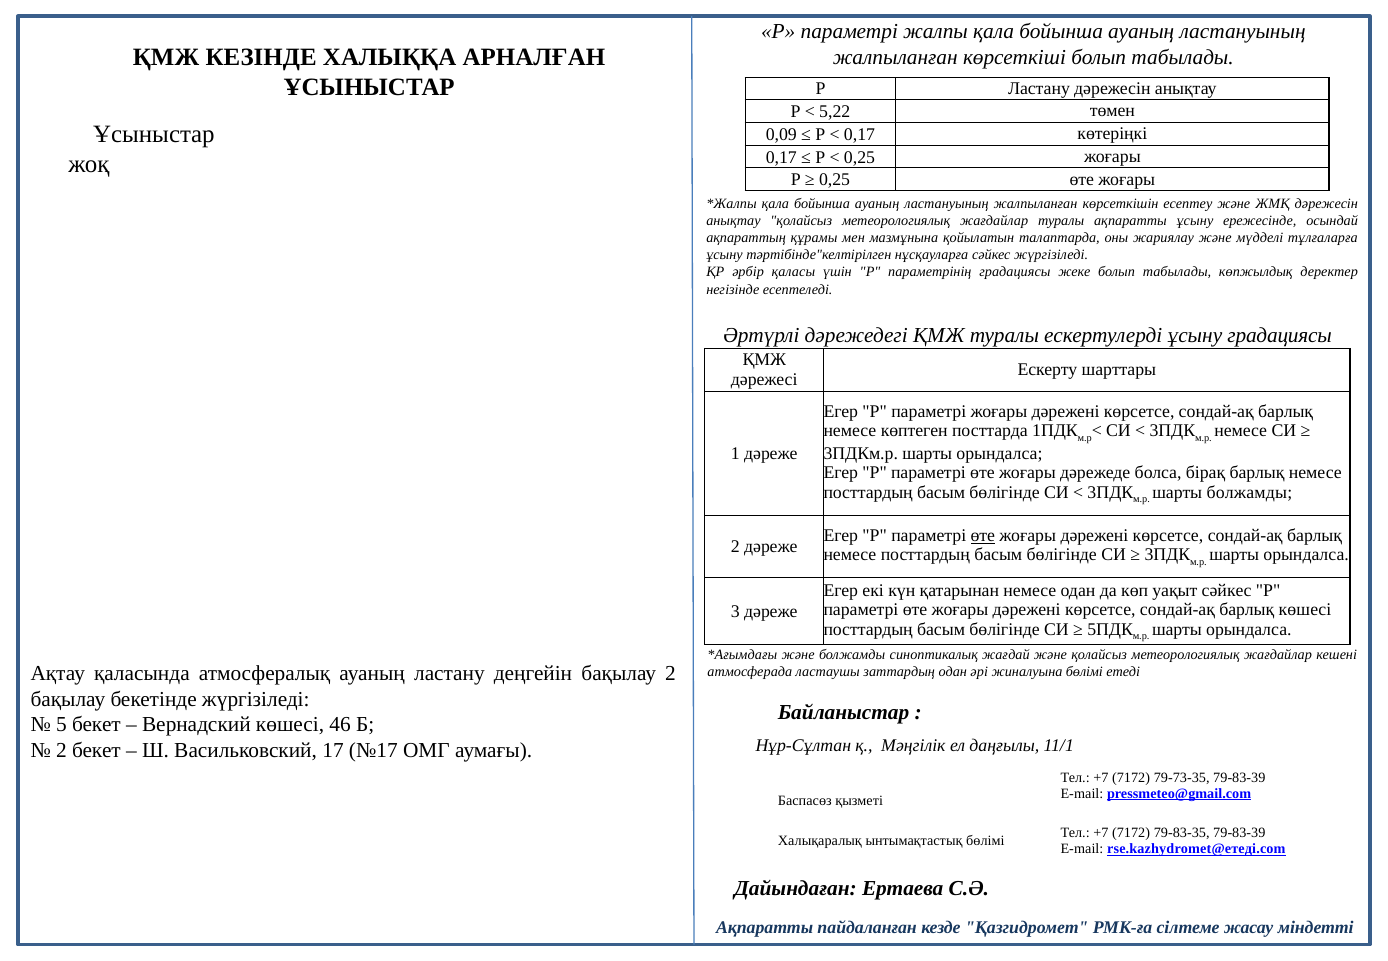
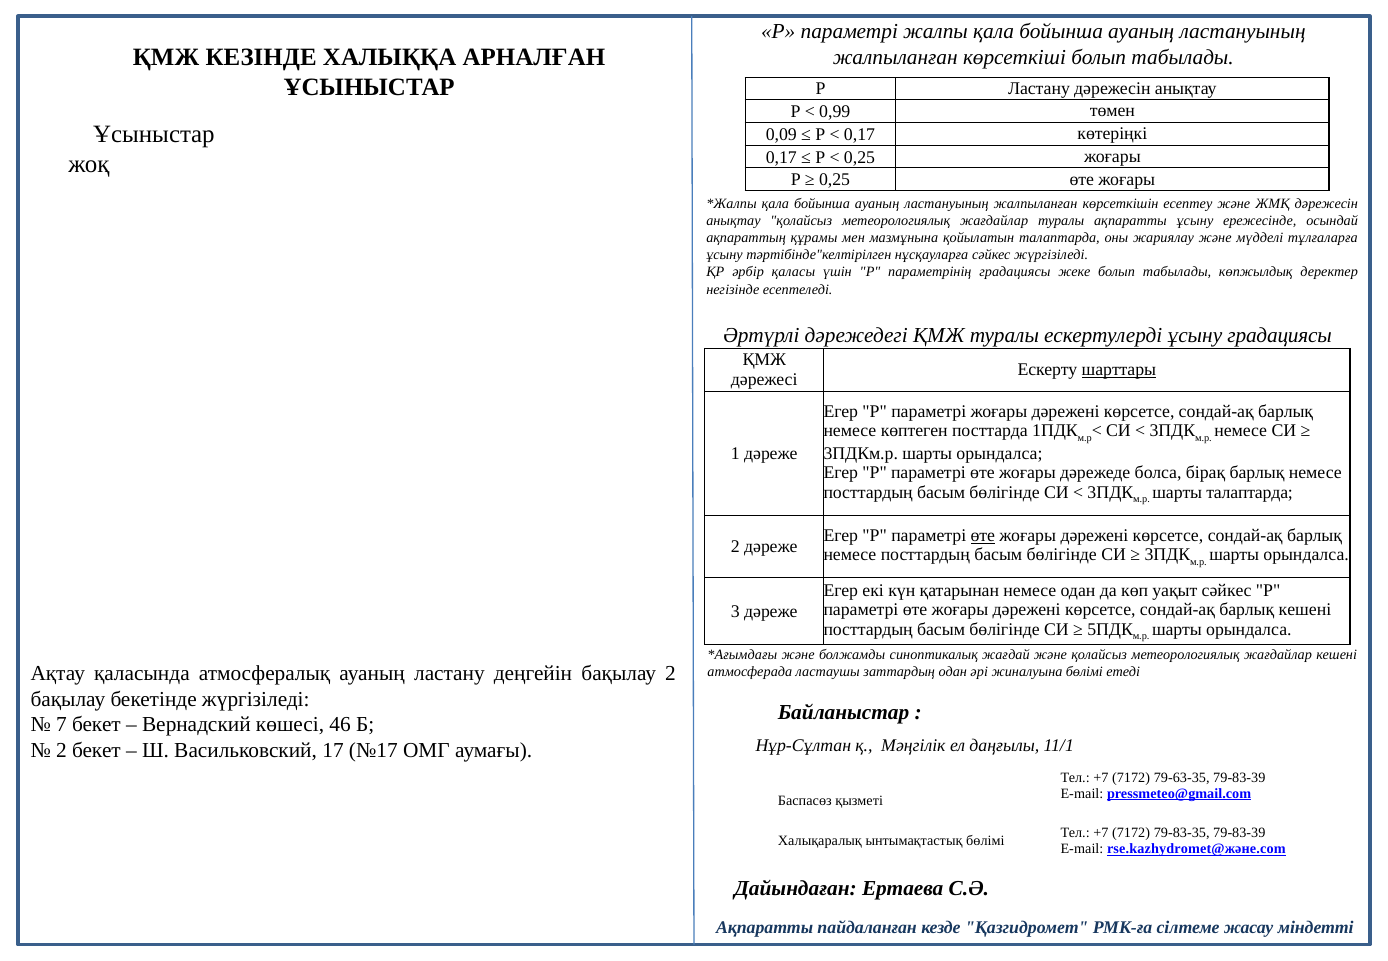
5,22: 5,22 -> 0,99
шарттары underline: none -> present
шарты болжамды: болжамды -> талаптарда
барлық көшесі: көшесі -> кешені
5: 5 -> 7
79-73-35: 79-73-35 -> 79-63-35
rse.kazhydromet@етеді.com: rse.kazhydromet@етеді.com -> rse.kazhydromet@және.com
